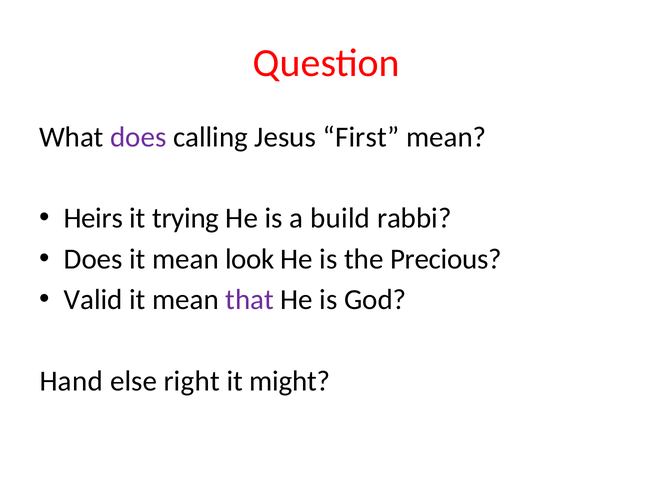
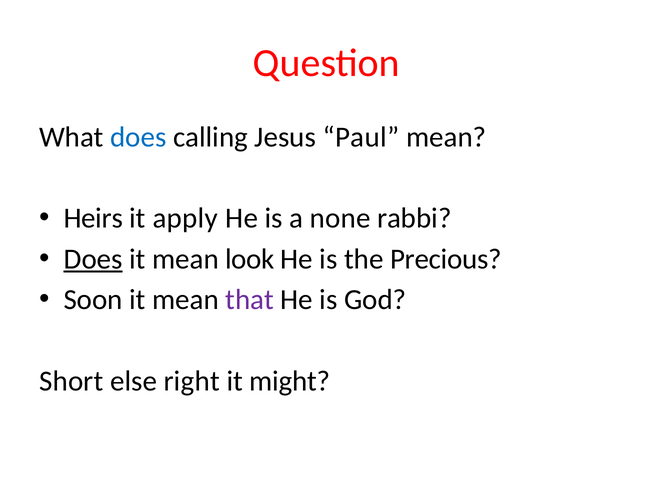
does at (138, 137) colour: purple -> blue
First: First -> Paul
trying: trying -> apply
build: build -> none
Does at (93, 259) underline: none -> present
Valid: Valid -> Soon
Hand: Hand -> Short
